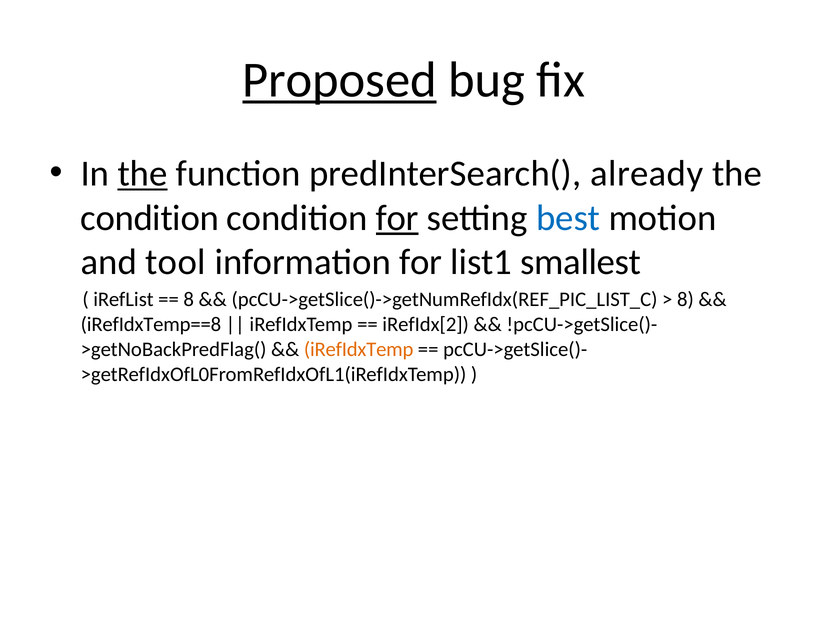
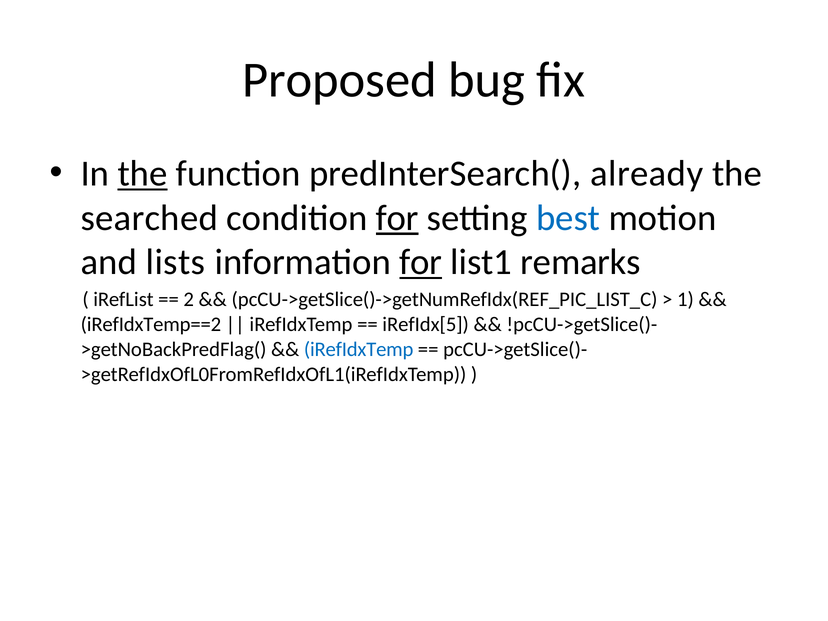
Proposed underline: present -> none
condition at (150, 218): condition -> searched
tool: tool -> lists
for at (421, 262) underline: none -> present
smallest: smallest -> remarks
8 at (189, 300): 8 -> 2
8 at (685, 300): 8 -> 1
iRefIdxTemp==8: iRefIdxTemp==8 -> iRefIdxTemp==2
iRefIdx[2: iRefIdx[2 -> iRefIdx[5
iRefIdxTemp at (359, 349) colour: orange -> blue
